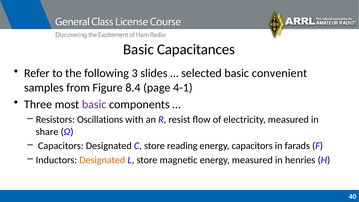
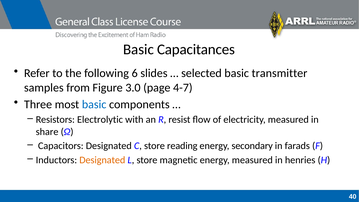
3: 3 -> 6
convenient: convenient -> transmitter
8.4: 8.4 -> 3.0
4-1: 4-1 -> 4-7
basic at (94, 104) colour: purple -> blue
Oscillations: Oscillations -> Electrolytic
energy capacitors: capacitors -> secondary
